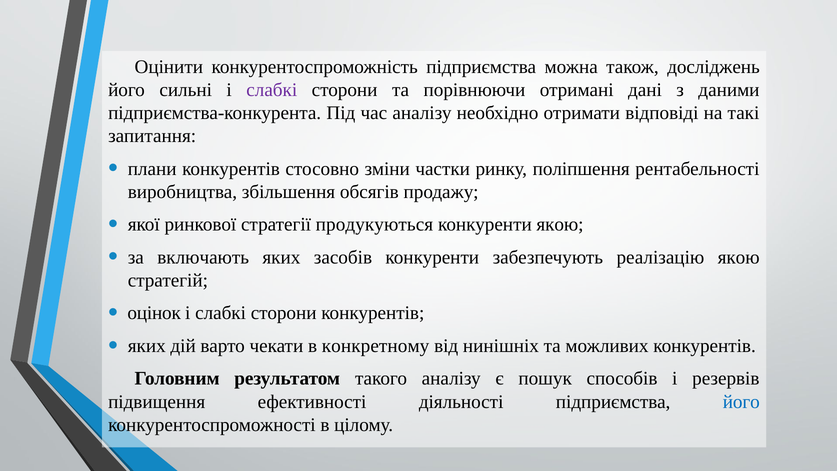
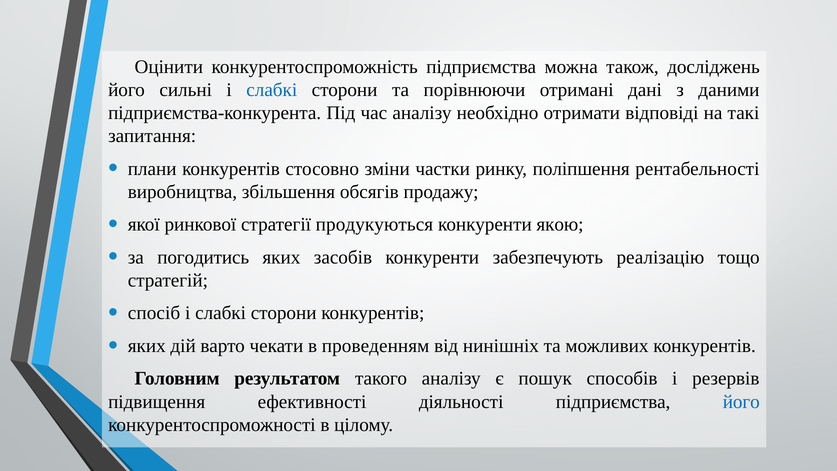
слабкі at (272, 90) colour: purple -> blue
включають: включають -> погодитись
реалізацію якою: якою -> тощо
оцінок: оцінок -> спосіб
конкретному: конкретному -> проведенням
